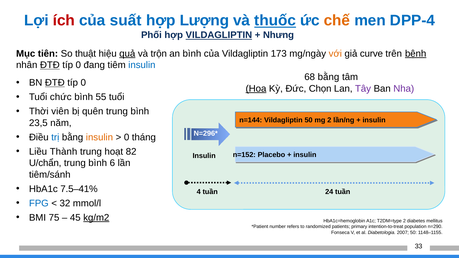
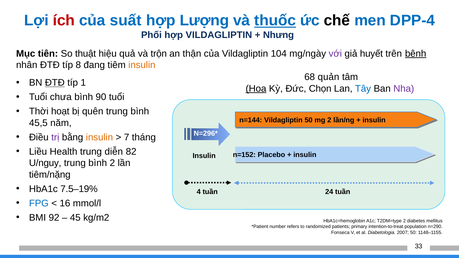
chế colour: orange -> black
VILDAGLIPTIN at (219, 35) underline: present -> none
quả underline: present -> none
an bình: bình -> thận
173: 173 -> 104
với colour: orange -> purple
curve: curve -> huyết
ĐTĐ at (50, 65) underline: present -> none
0 at (78, 65): 0 -> 8
insulin at (142, 65) colour: blue -> orange
68 bằng: bằng -> quản
0 at (83, 83): 0 -> 1
Tây colour: purple -> blue
chức: chức -> chưa
55: 55 -> 90
viên: viên -> hoạt
23,5: 23,5 -> 45,5
trị colour: blue -> purple
0 at (127, 137): 0 -> 7
Thành: Thành -> Health
hoạt: hoạt -> diễn
U/chẩn: U/chẩn -> U/nguy
bình 6: 6 -> 2
tiêm/sánh: tiêm/sánh -> tiêm/nặng
7.5–41%: 7.5–41% -> 7.5–19%
32: 32 -> 16
75: 75 -> 92
kg/m2 underline: present -> none
